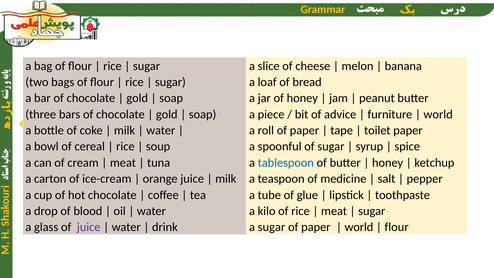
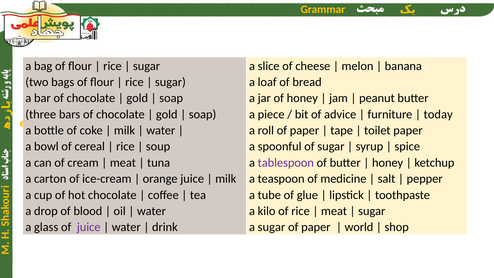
world at (438, 114): world -> today
tablespoon colour: blue -> purple
flour at (397, 227): flour -> shop
